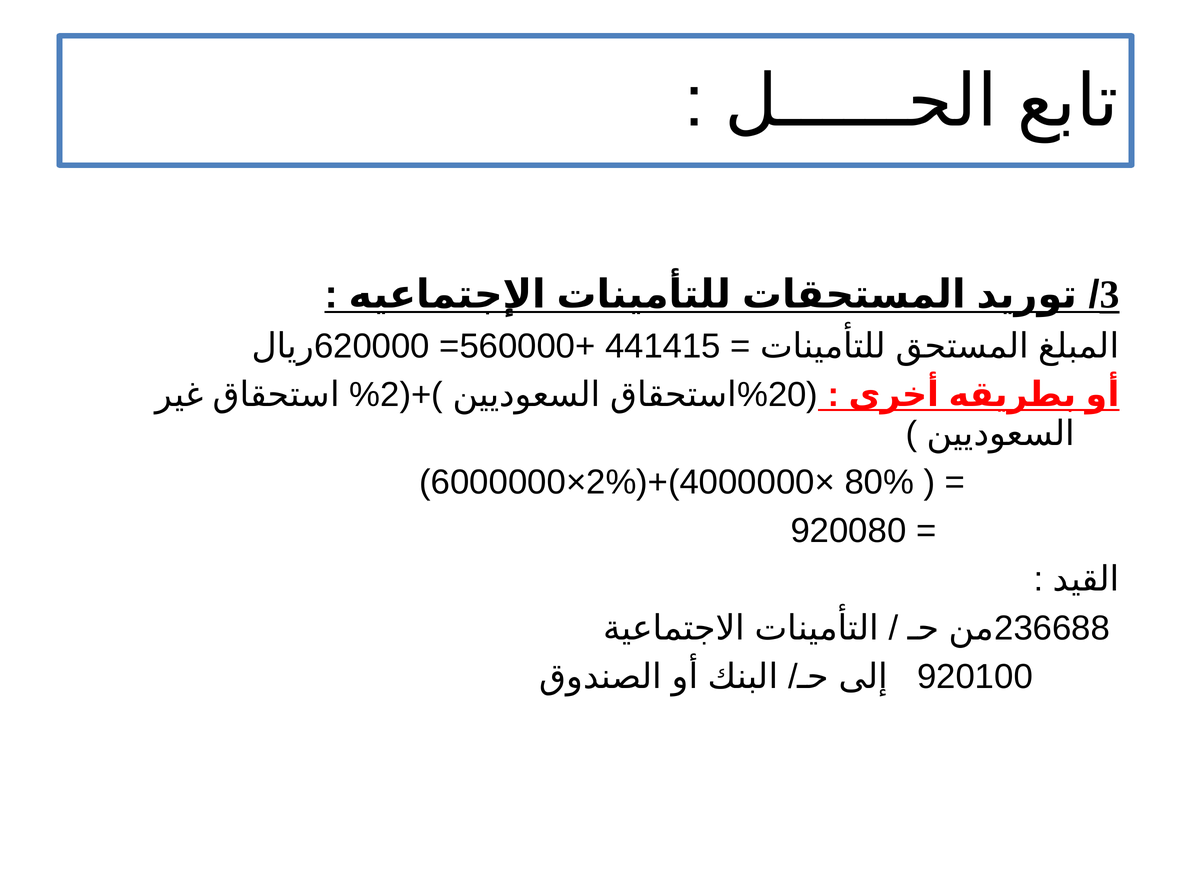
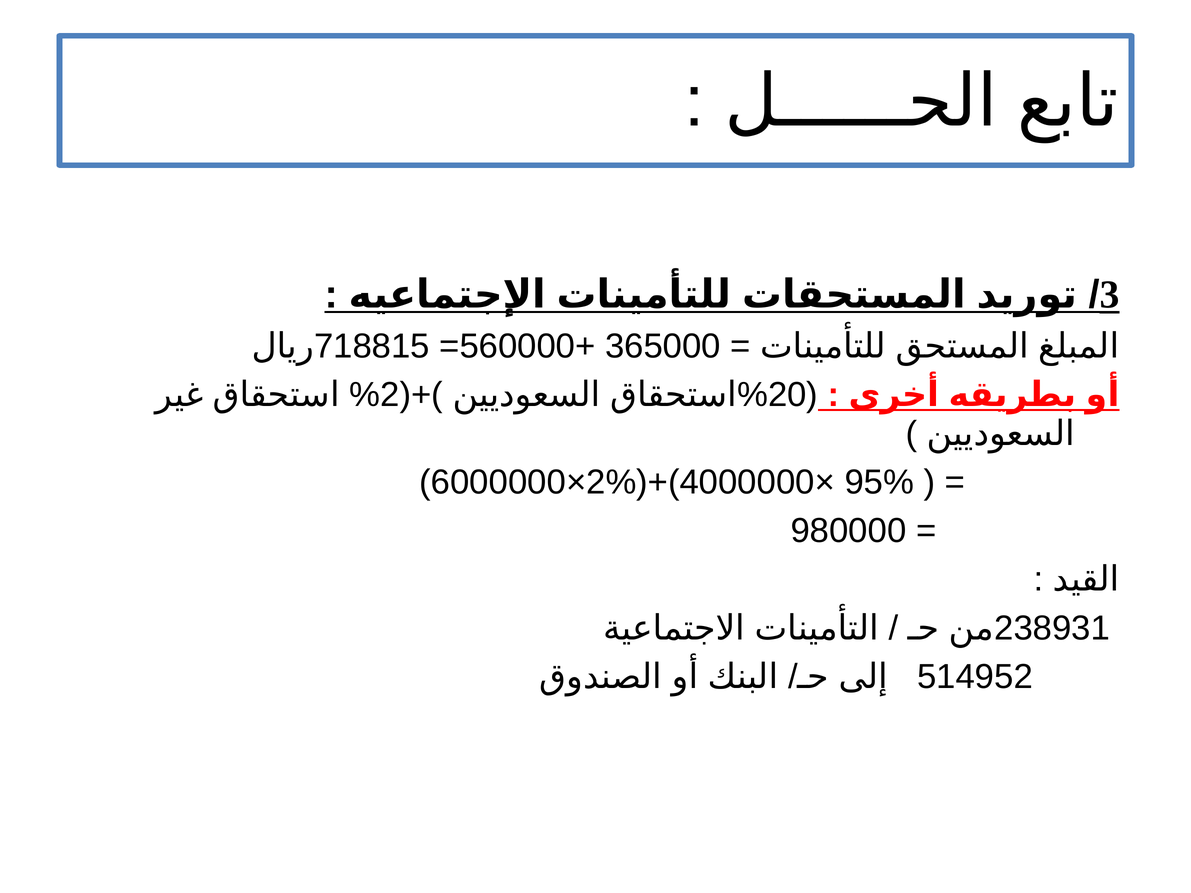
620000: 620000 -> 718815
441415: 441415 -> 365000
80%: 80% -> 95%
920080: 920080 -> 980000
236688: 236688 -> 238931
920100: 920100 -> 514952
